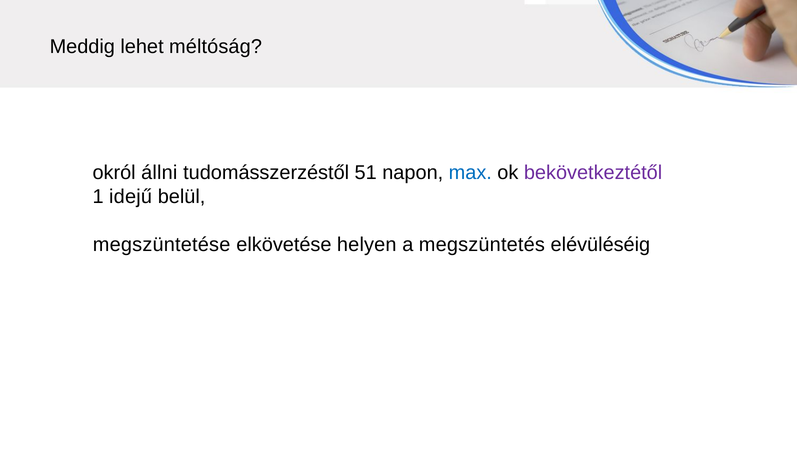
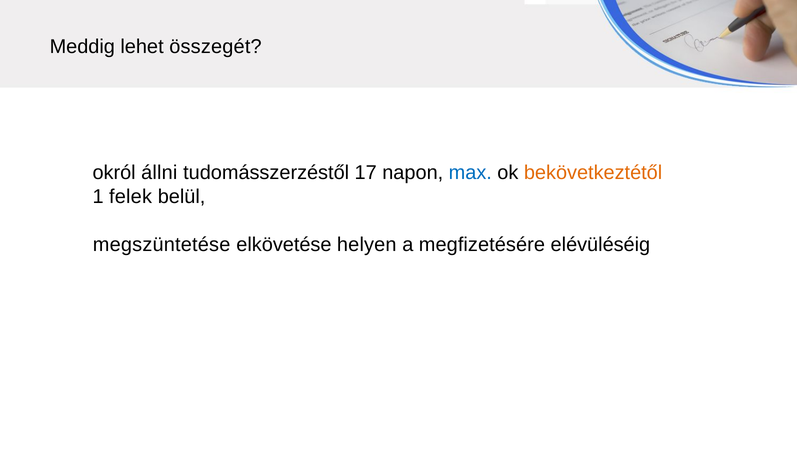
méltóság: méltóság -> összegét
51: 51 -> 17
bekövetkeztétől colour: purple -> orange
idejű: idejű -> felek
megszüntetés: megszüntetés -> megfizetésére
